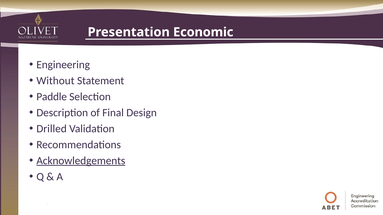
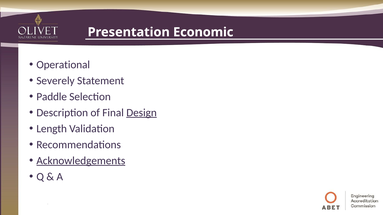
Engineering: Engineering -> Operational
Without: Without -> Severely
Design underline: none -> present
Drilled: Drilled -> Length
